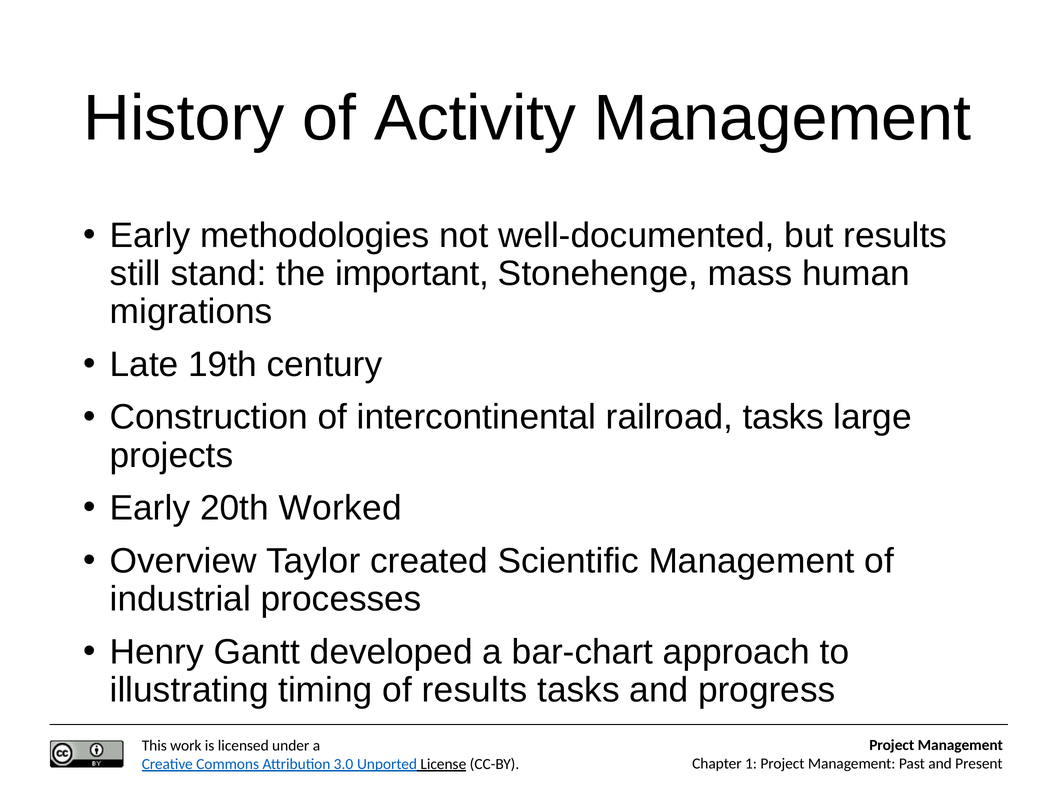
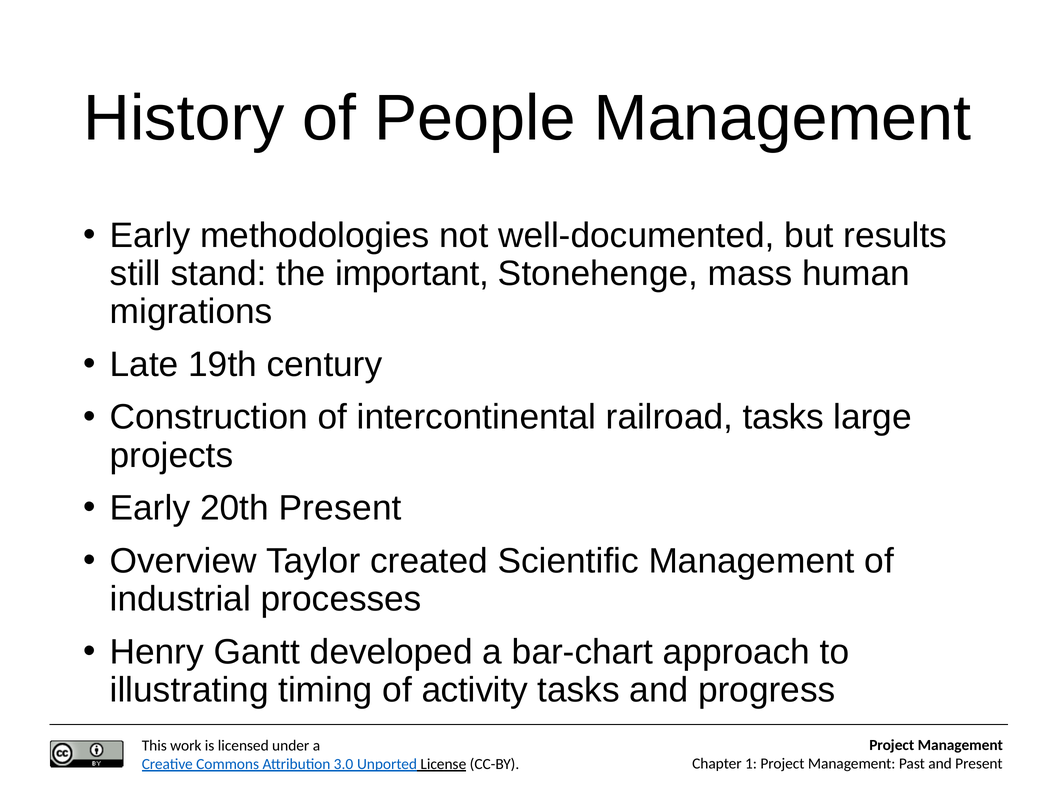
Activity: Activity -> People
20th Worked: Worked -> Present
of results: results -> activity
